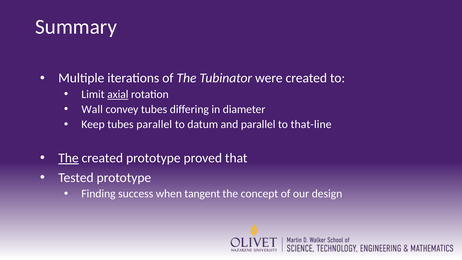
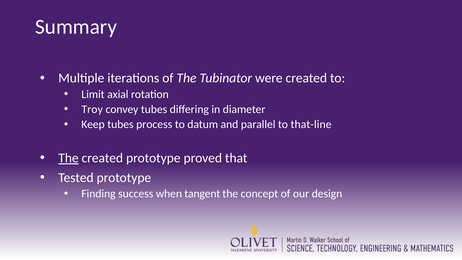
axial underline: present -> none
Wall: Wall -> Troy
tubes parallel: parallel -> process
